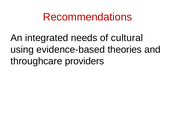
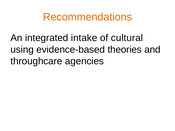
Recommendations colour: red -> orange
needs: needs -> intake
providers: providers -> agencies
